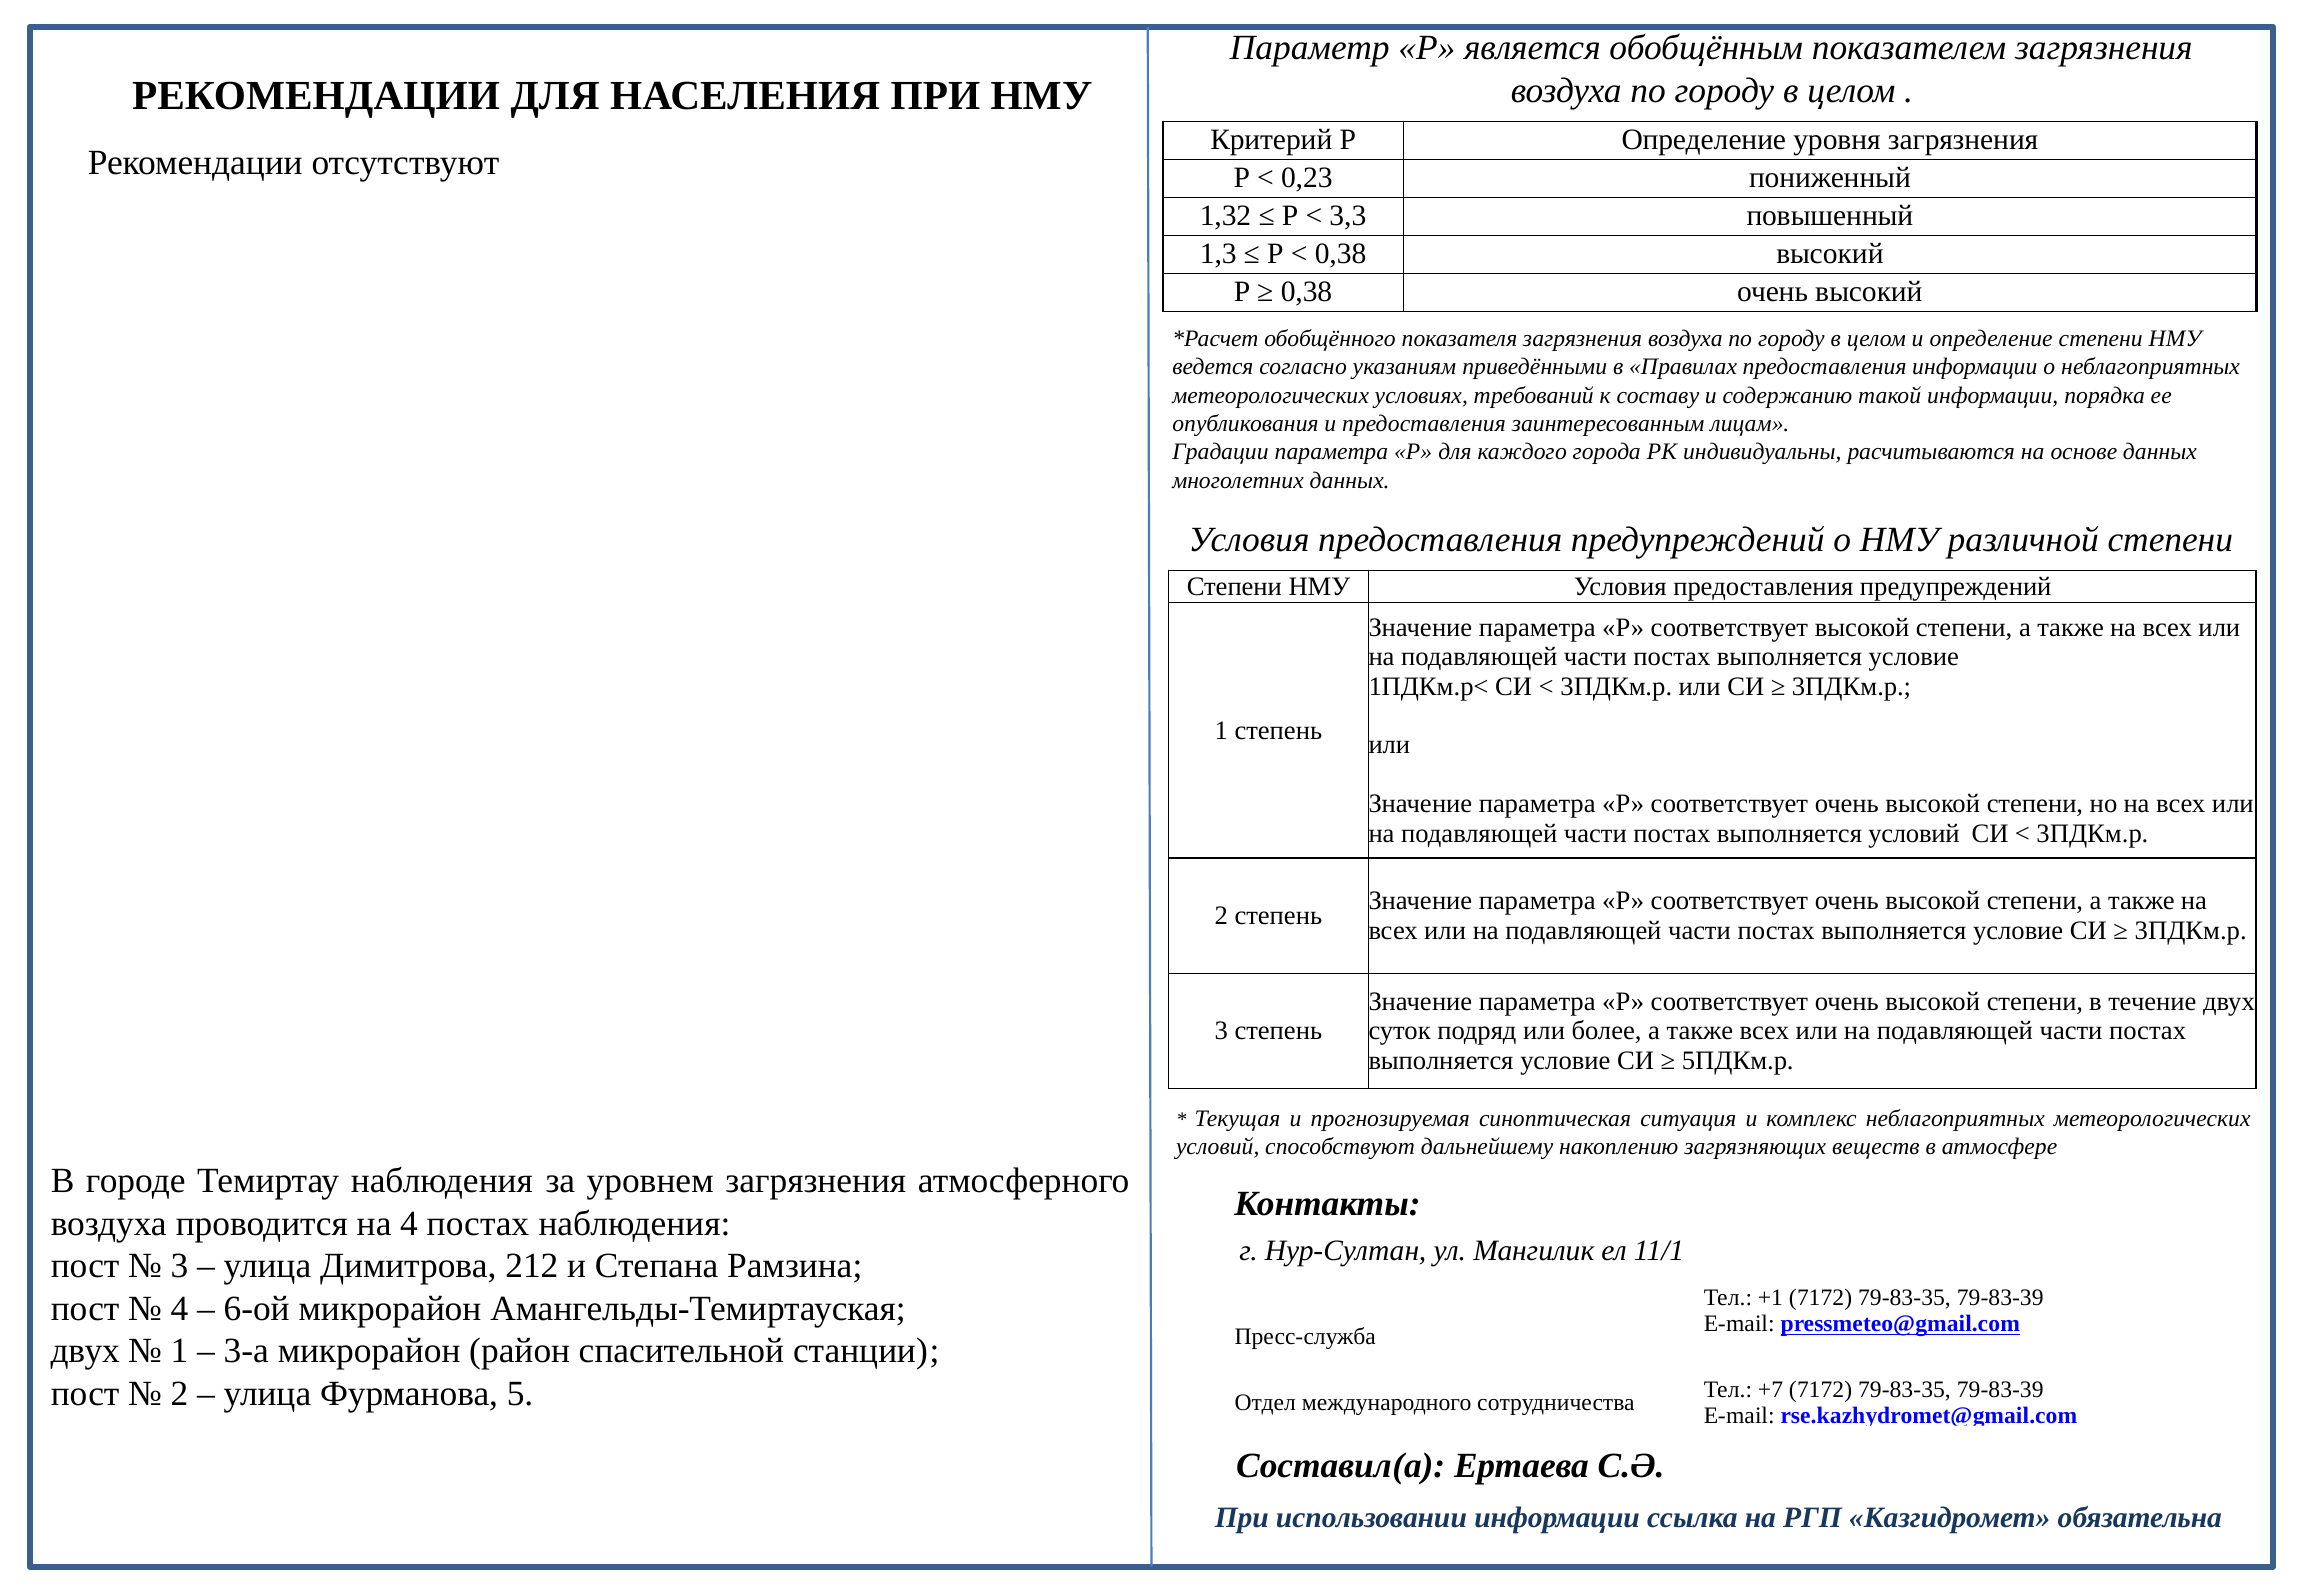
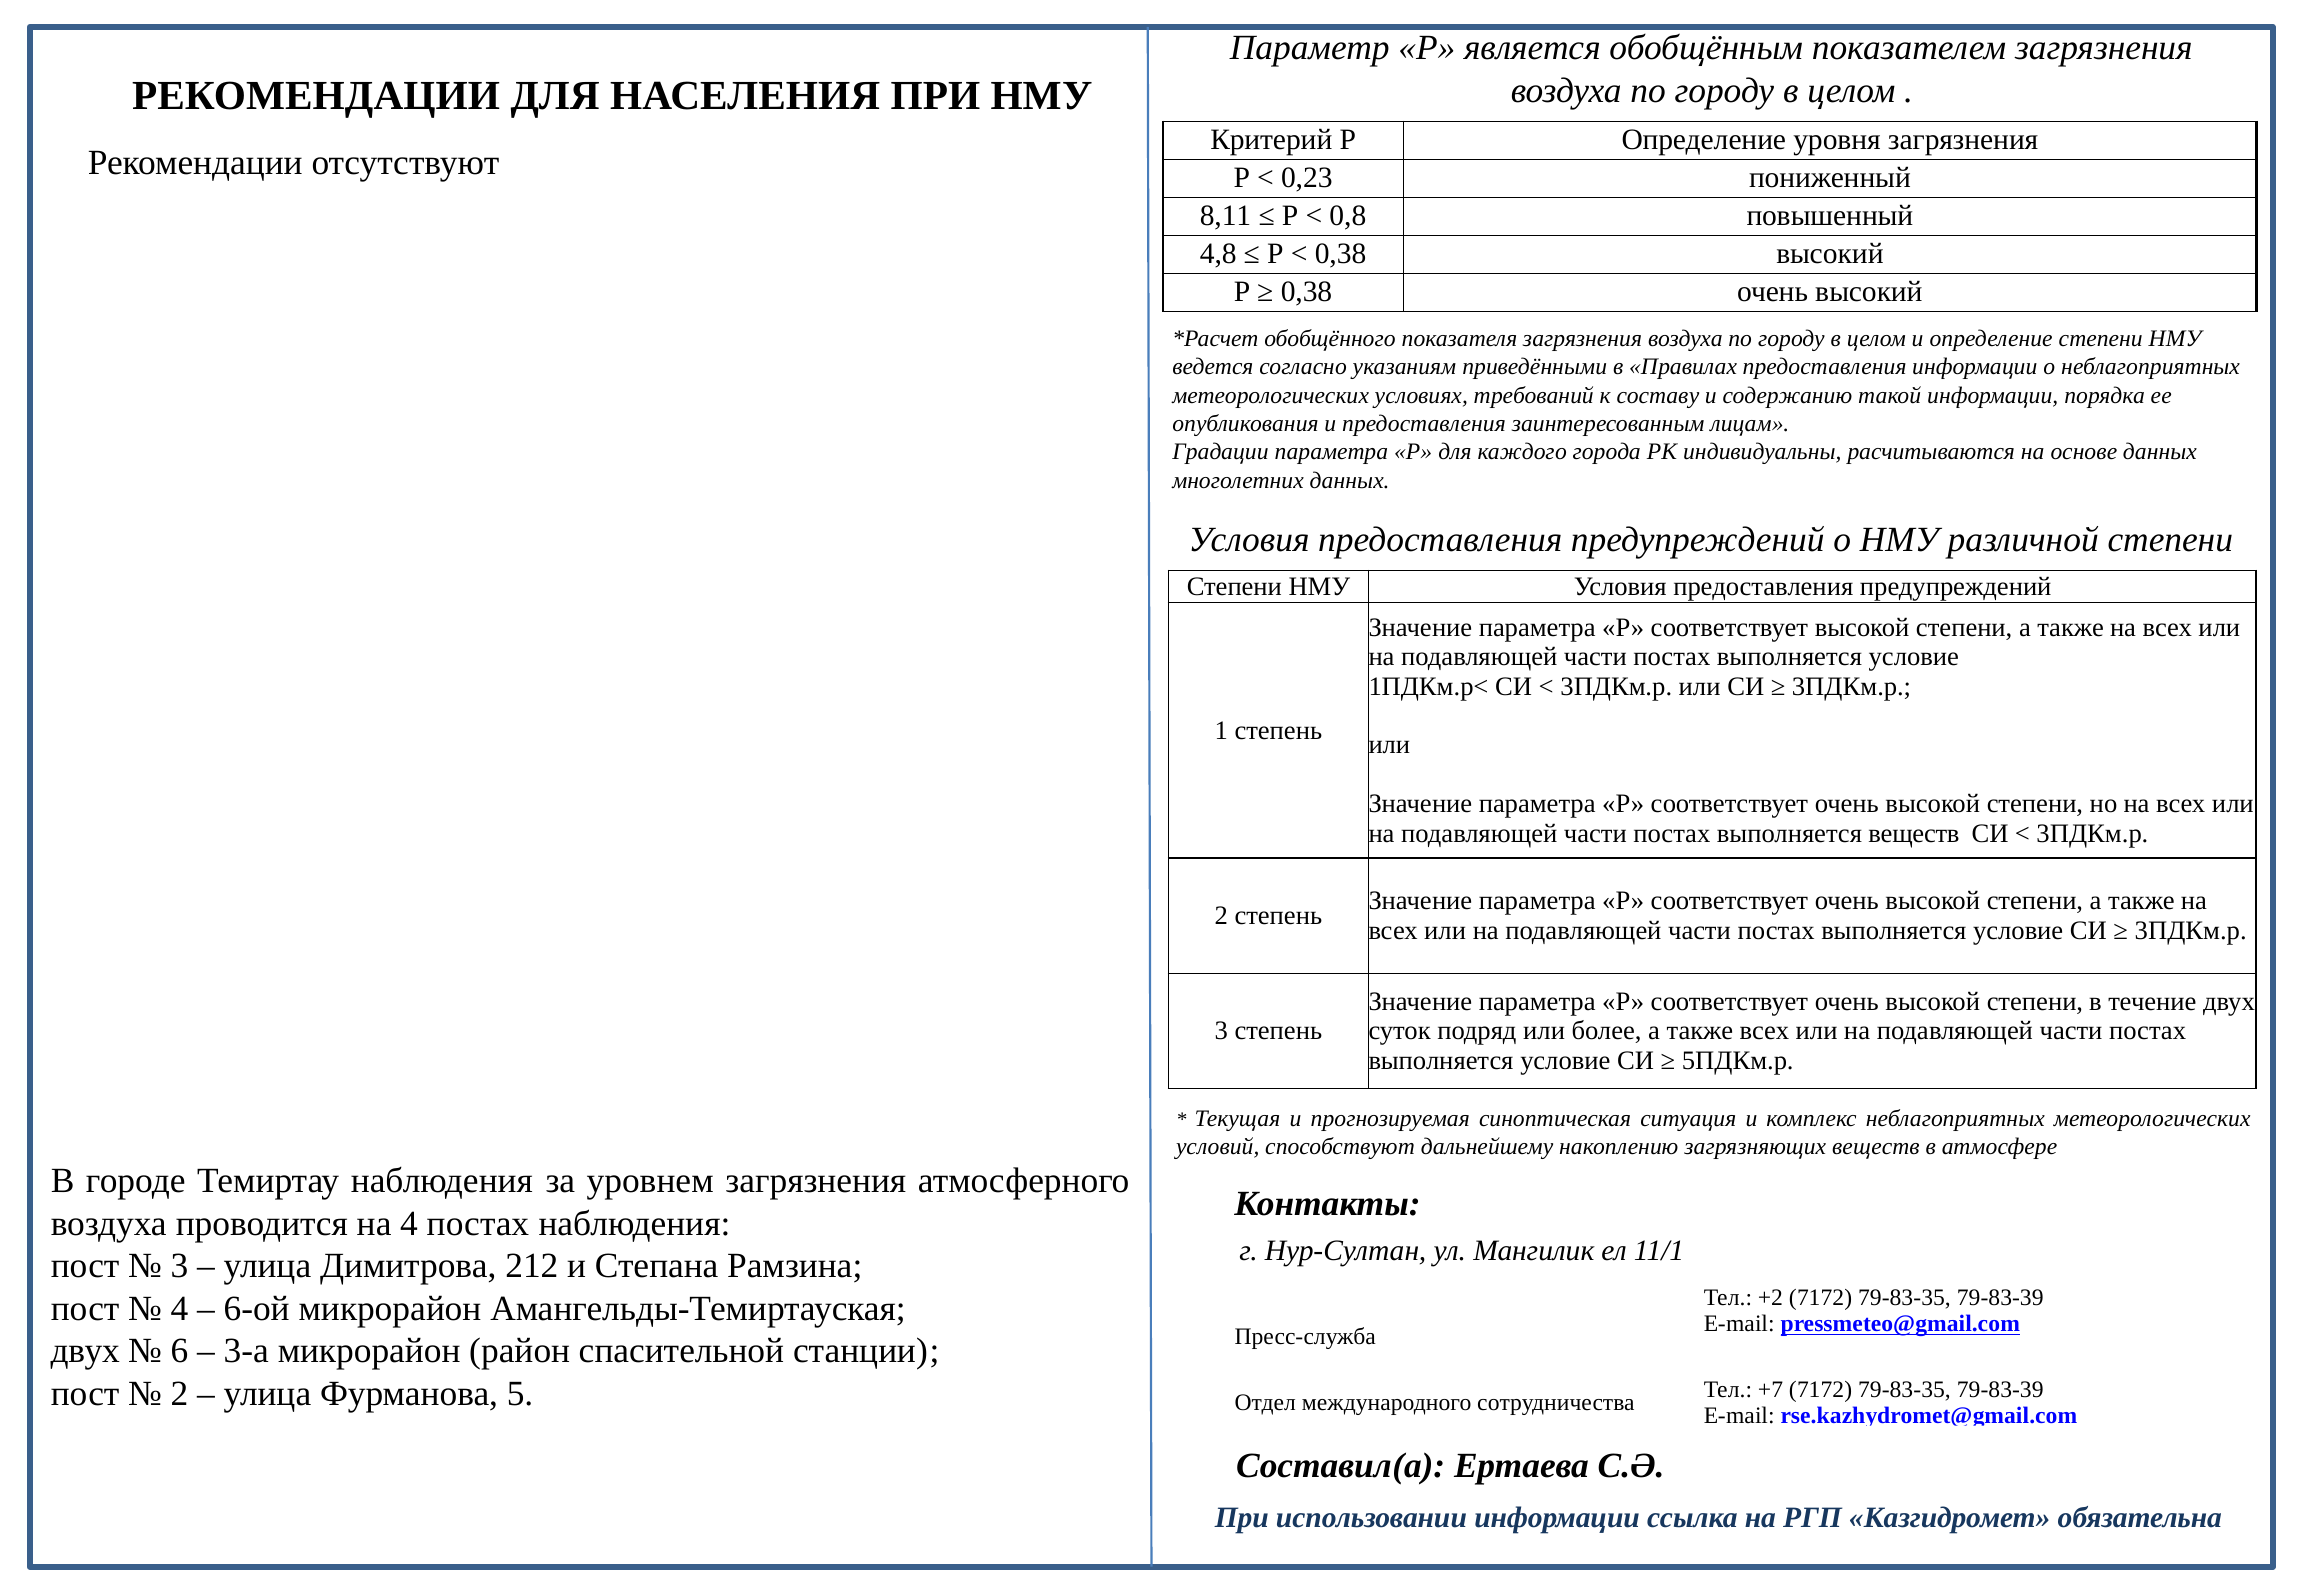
1,32: 1,32 -> 8,11
3,3: 3,3 -> 0,8
1,3: 1,3 -> 4,8
выполняется условий: условий -> веществ
+1: +1 -> +2
1 at (180, 1351): 1 -> 6
